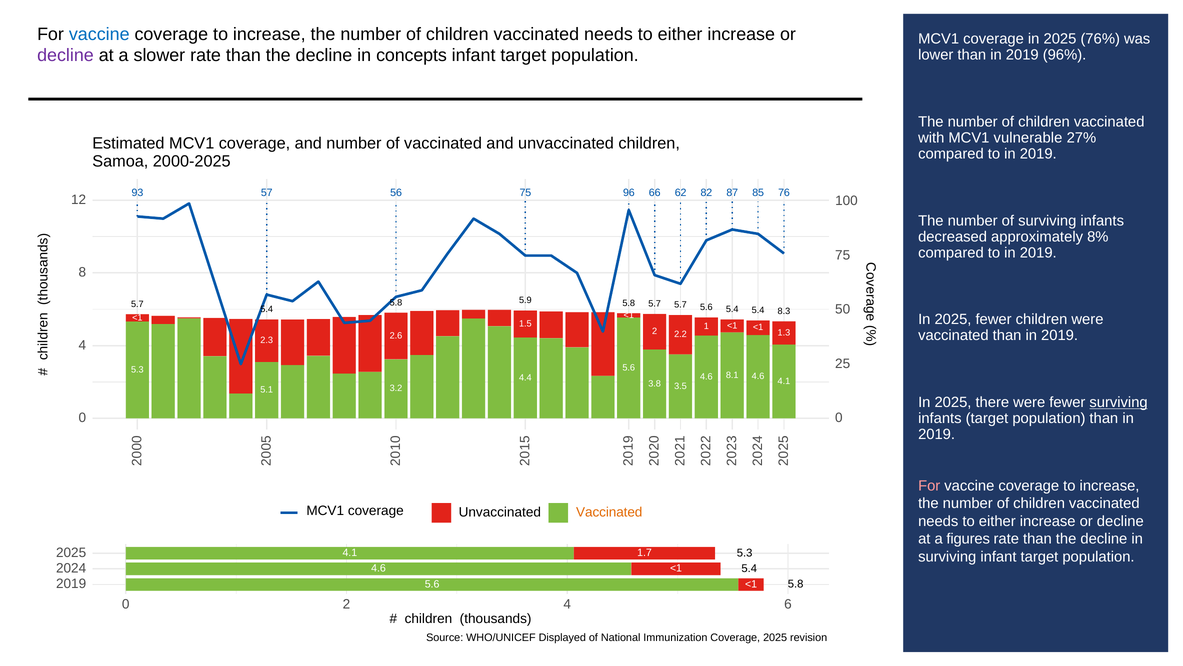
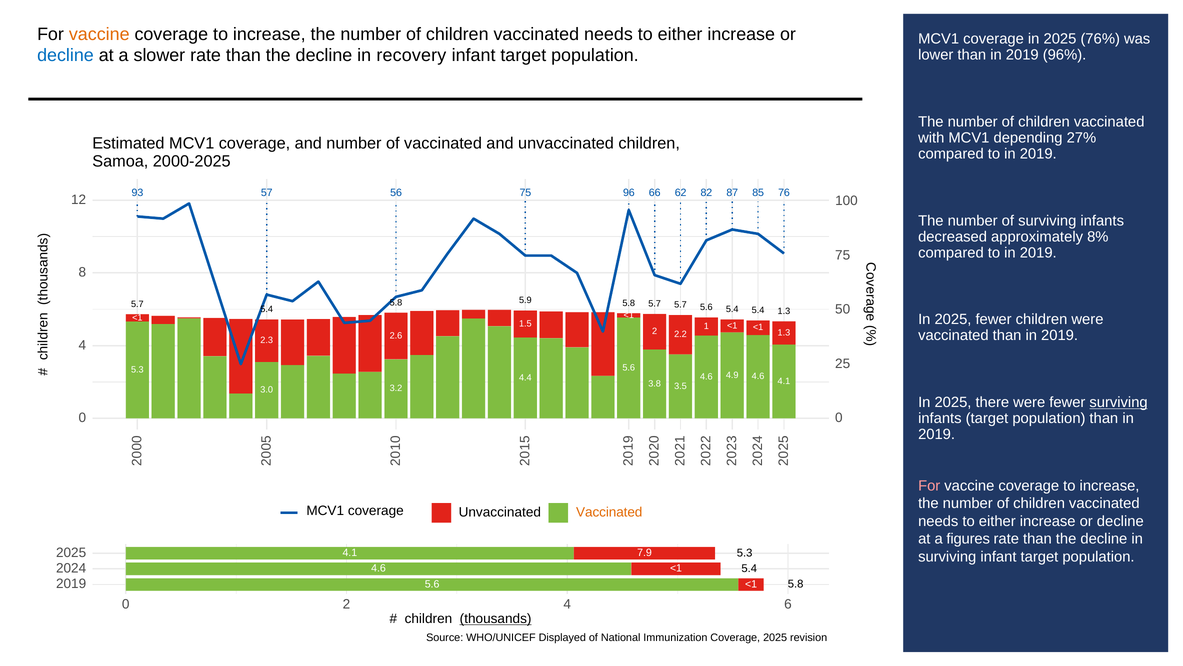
vaccine at (99, 34) colour: blue -> orange
decline at (65, 56) colour: purple -> blue
concepts: concepts -> recovery
vulnerable: vulnerable -> depending
5.4 8.3: 8.3 -> 1.3
8.1: 8.1 -> 4.9
5.1: 5.1 -> 3.0
1.7: 1.7 -> 7.9
thousands underline: none -> present
